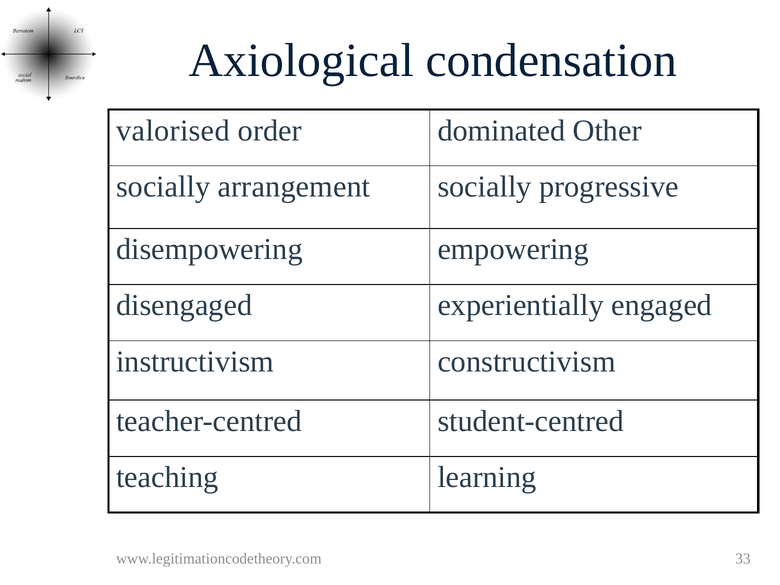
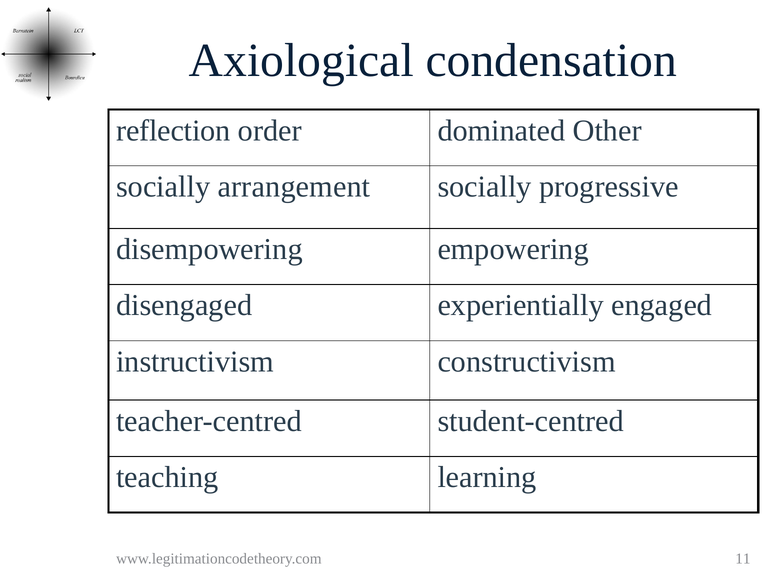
valorised: valorised -> reflection
33: 33 -> 11
